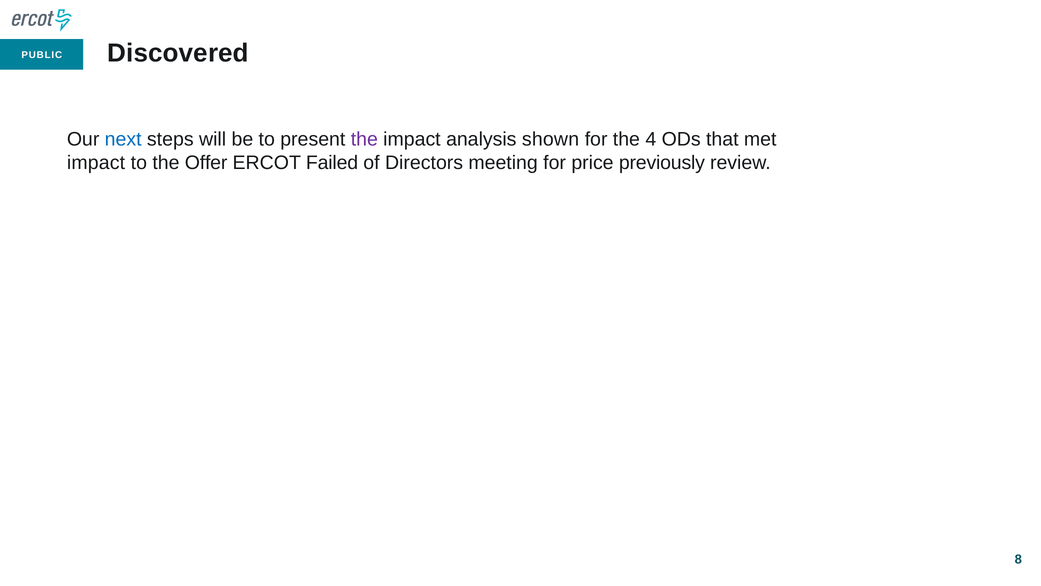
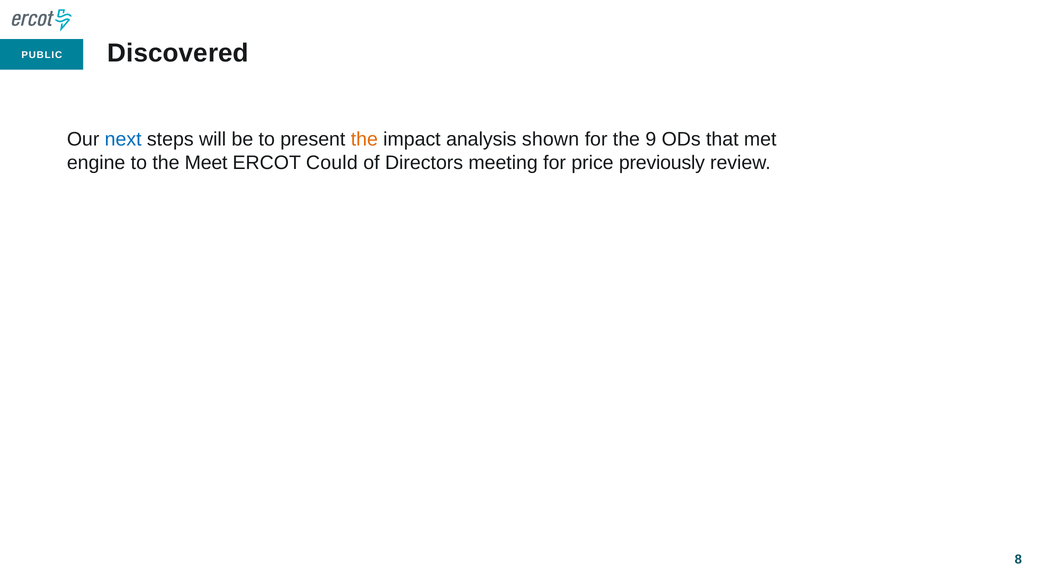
the at (364, 139) colour: purple -> orange
4: 4 -> 9
impact at (96, 162): impact -> engine
Offer: Offer -> Meet
Failed: Failed -> Could
